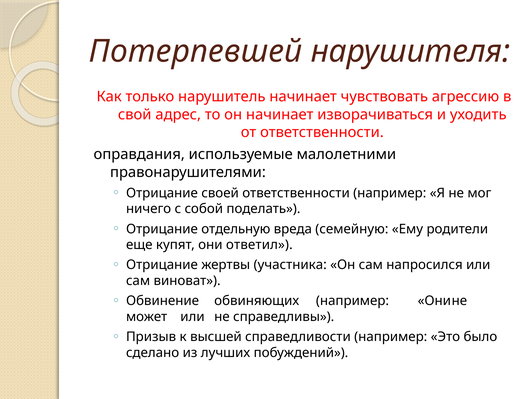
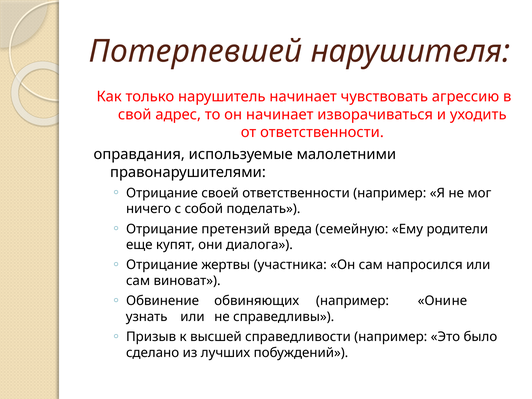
отдельную: отдельную -> претензий
ответил: ответил -> диалога
может: может -> узнать
